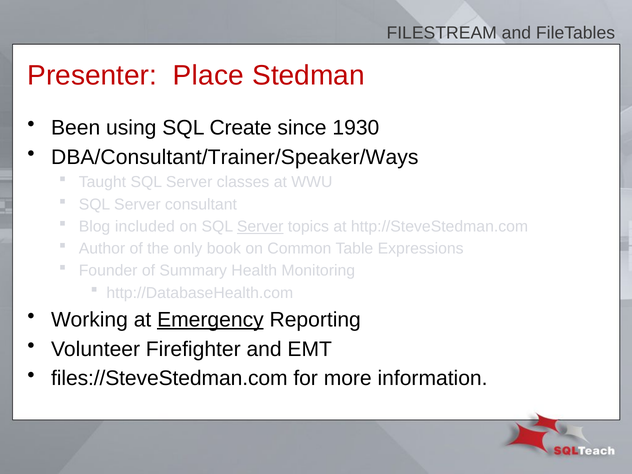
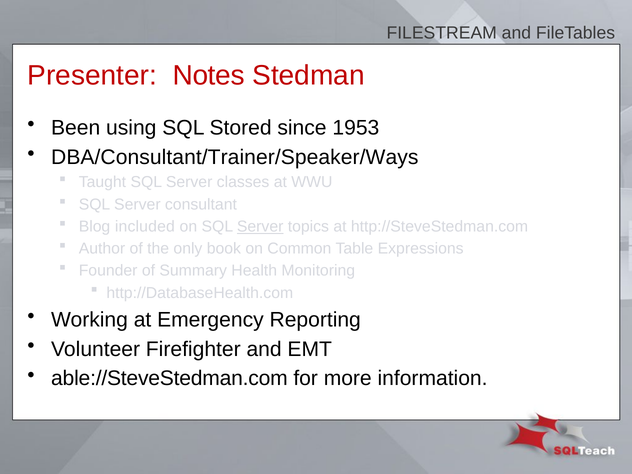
Place: Place -> Notes
Create: Create -> Stored
1930: 1930 -> 1953
Emergency underline: present -> none
files://SteveStedman.com: files://SteveStedman.com -> able://SteveStedman.com
